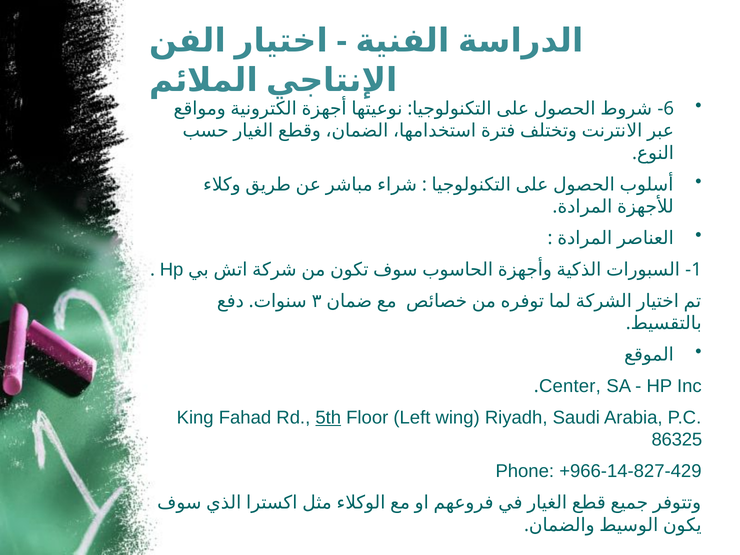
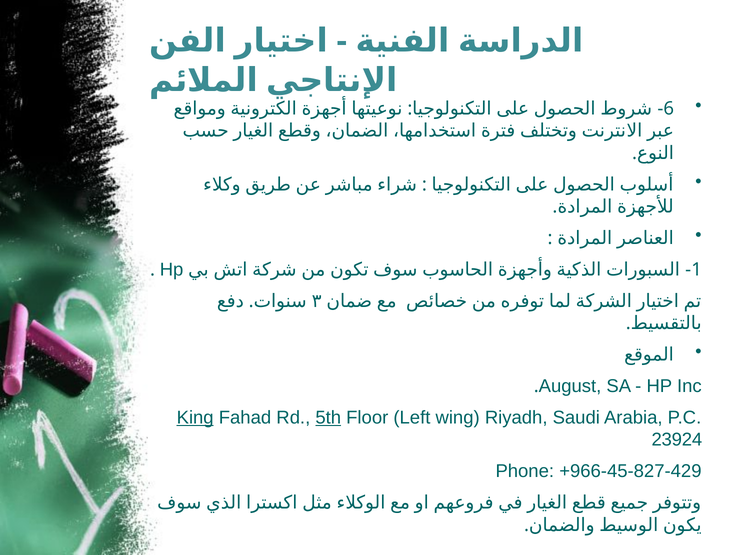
Center: Center -> August
King underline: none -> present
86325: 86325 -> 23924
+966-14-827-429: +966-14-827-429 -> +966-45-827-429
